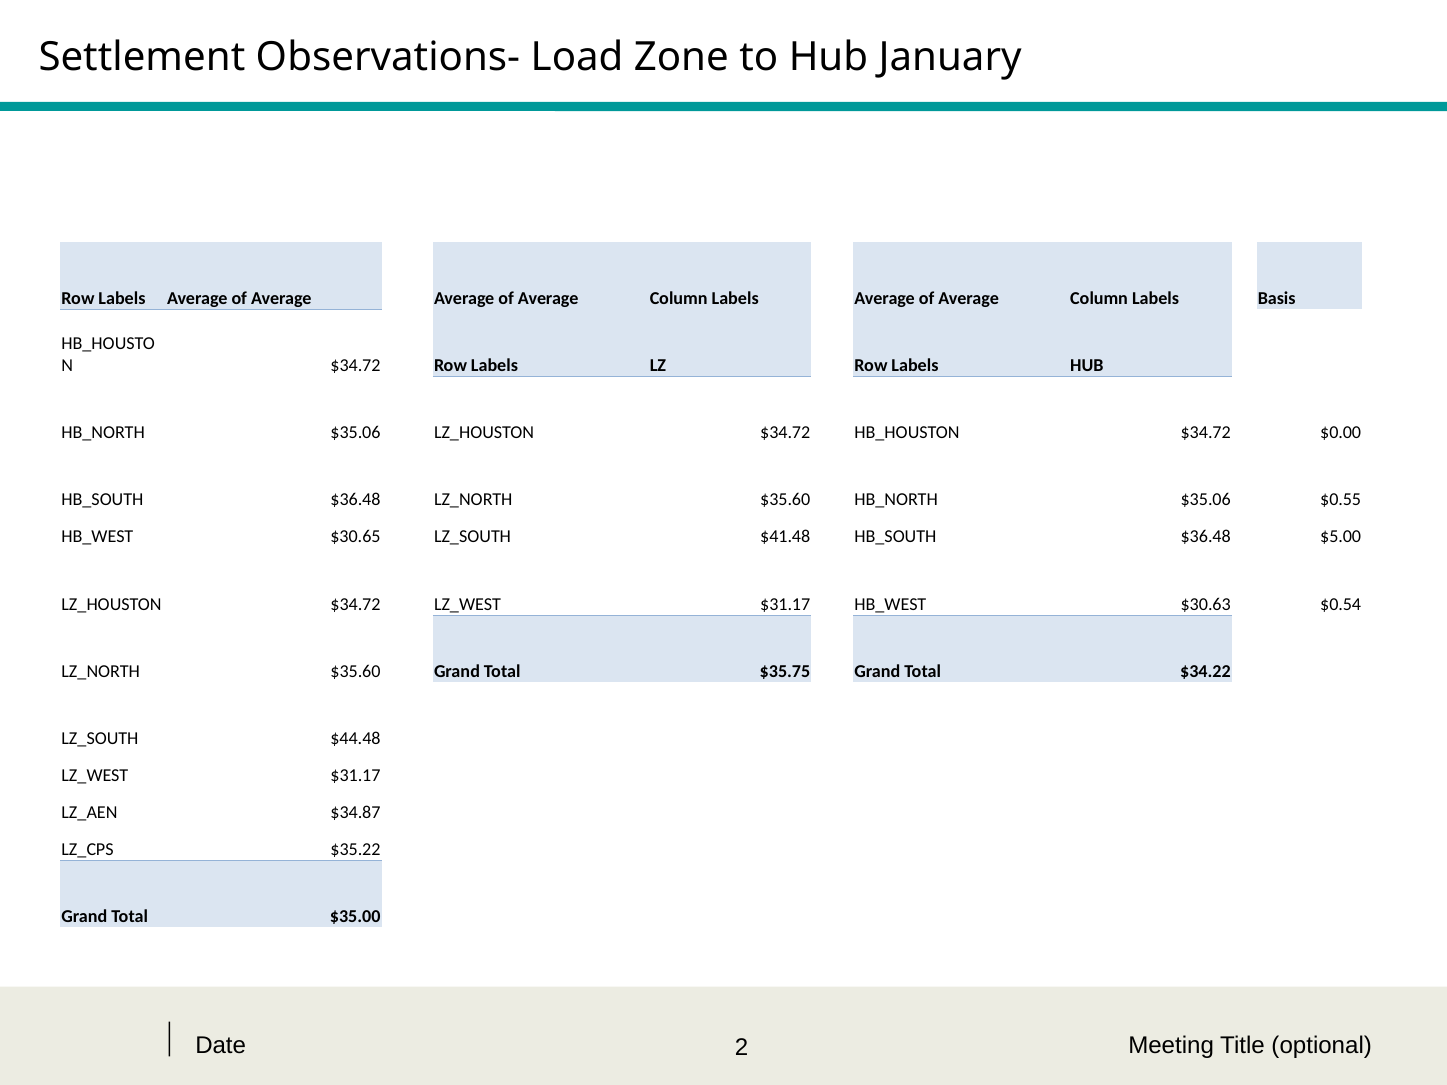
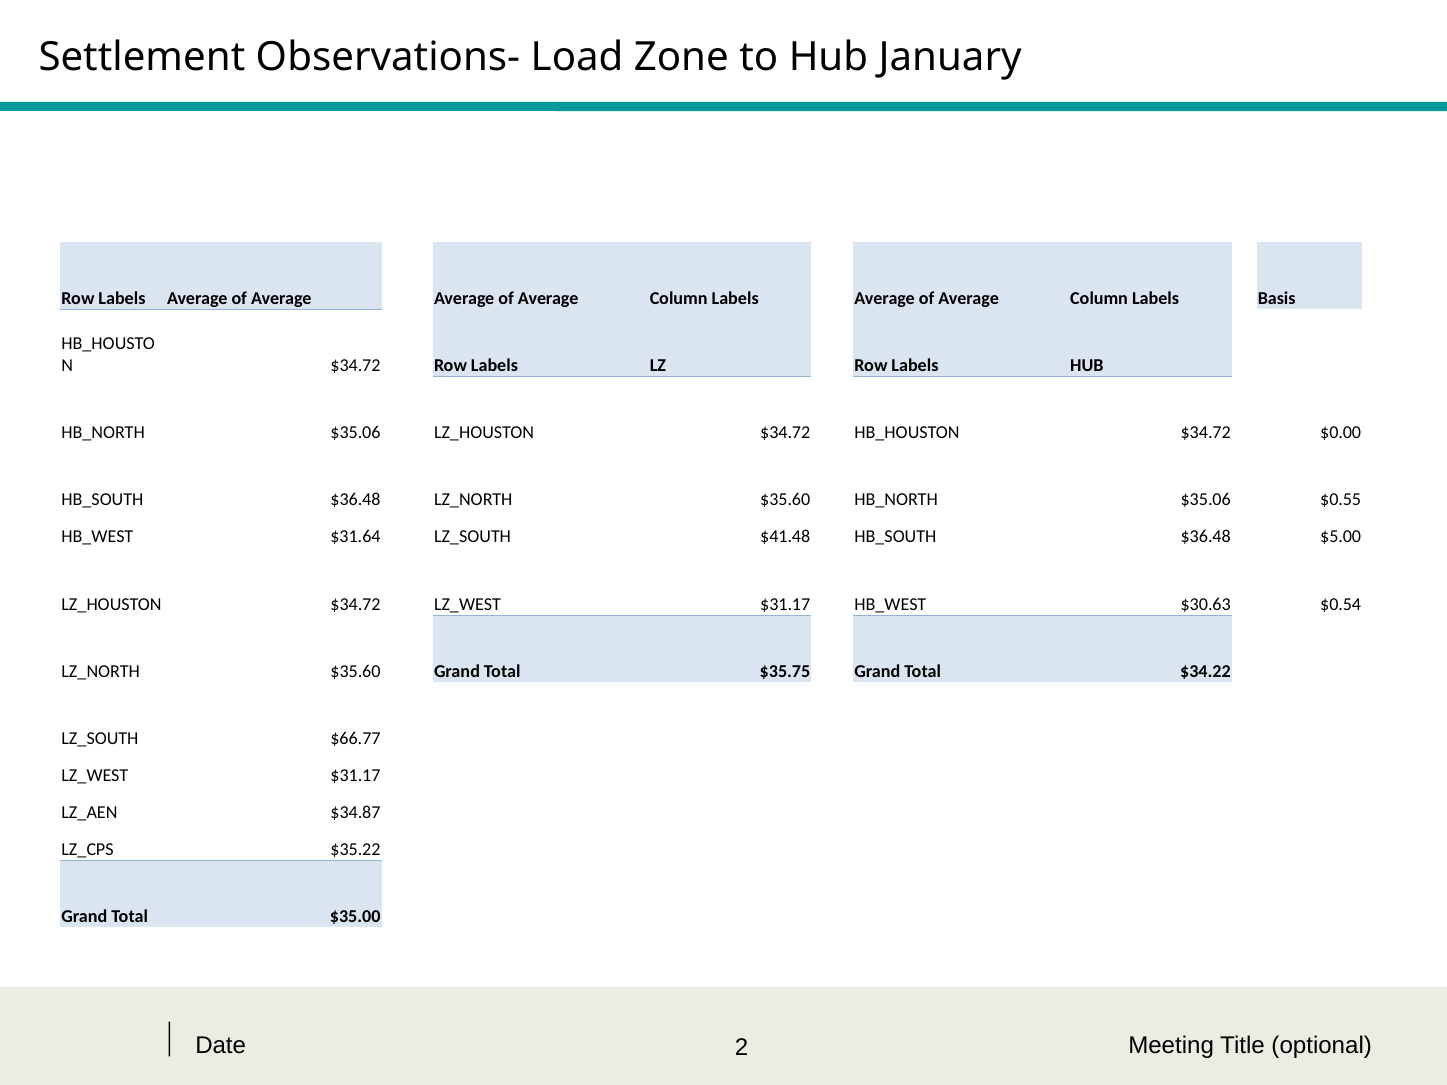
$30.65: $30.65 -> $31.64
$44.48: $44.48 -> $66.77
